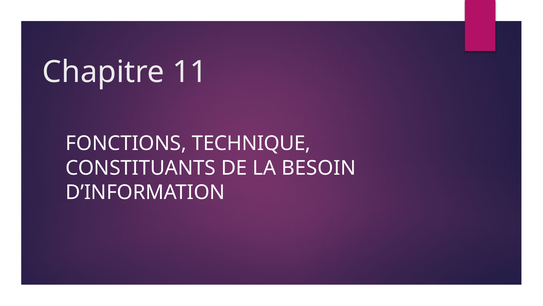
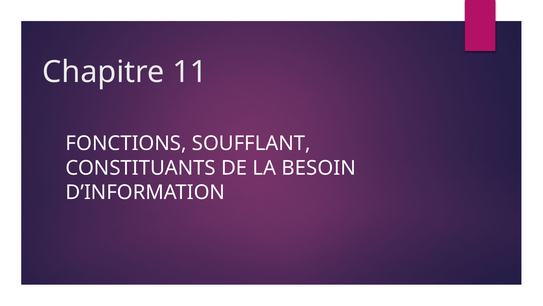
TECHNIQUE: TECHNIQUE -> SOUFFLANT
